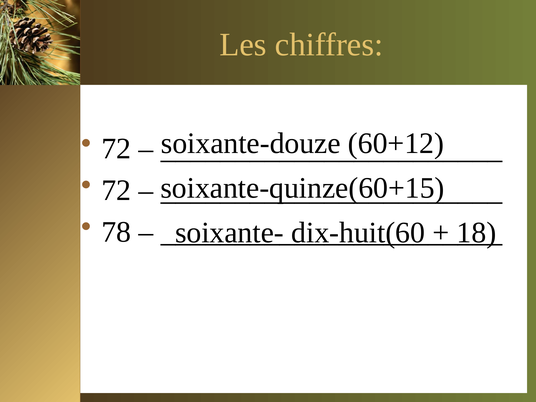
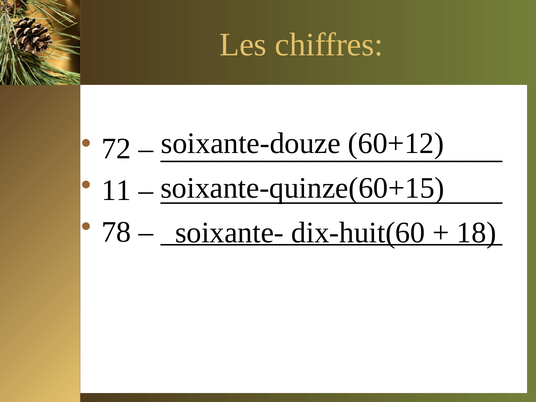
72 at (116, 190): 72 -> 11
